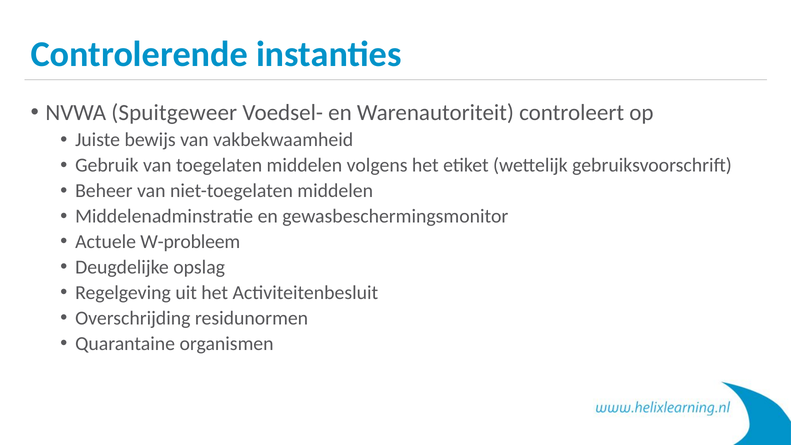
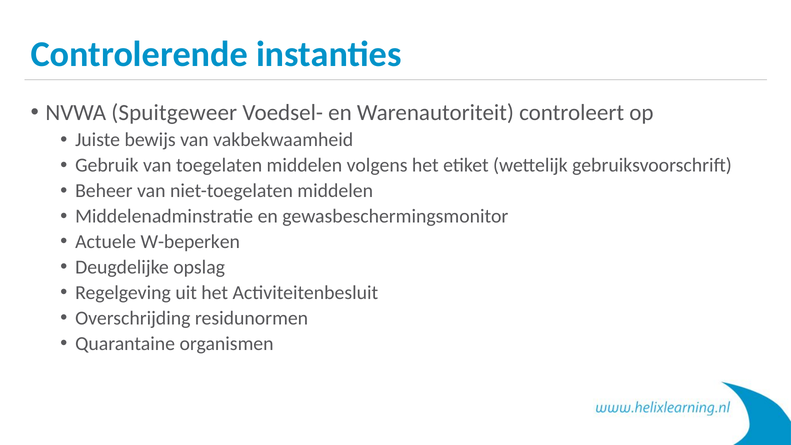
W-probleem: W-probleem -> W-beperken
